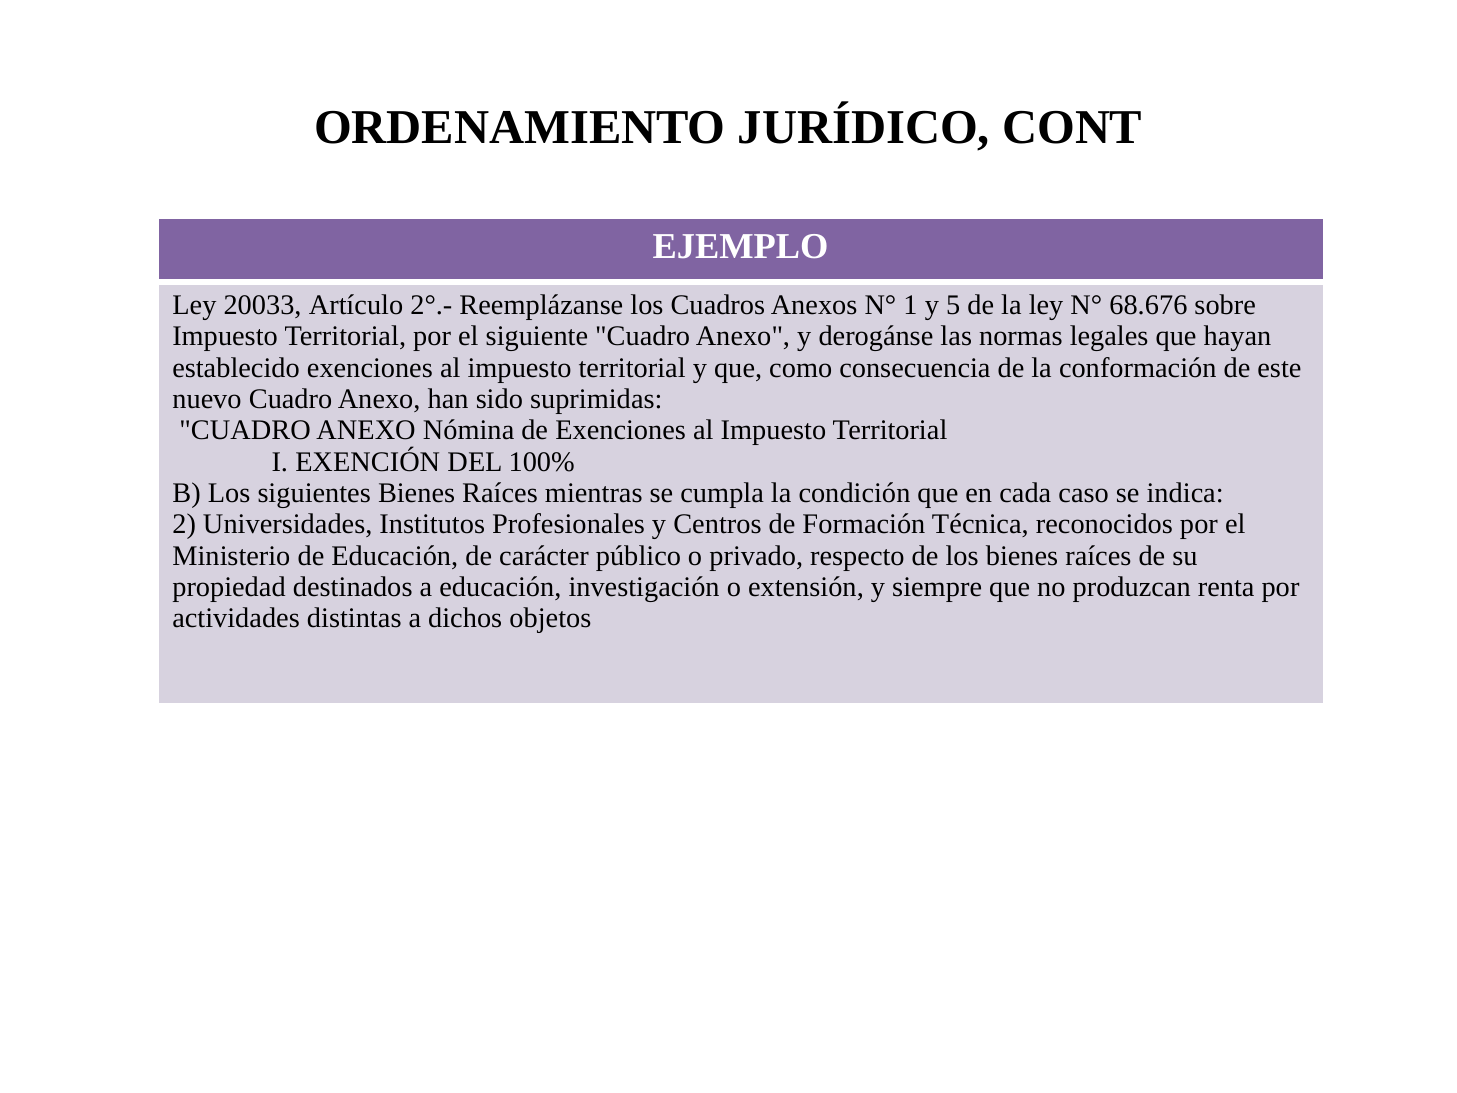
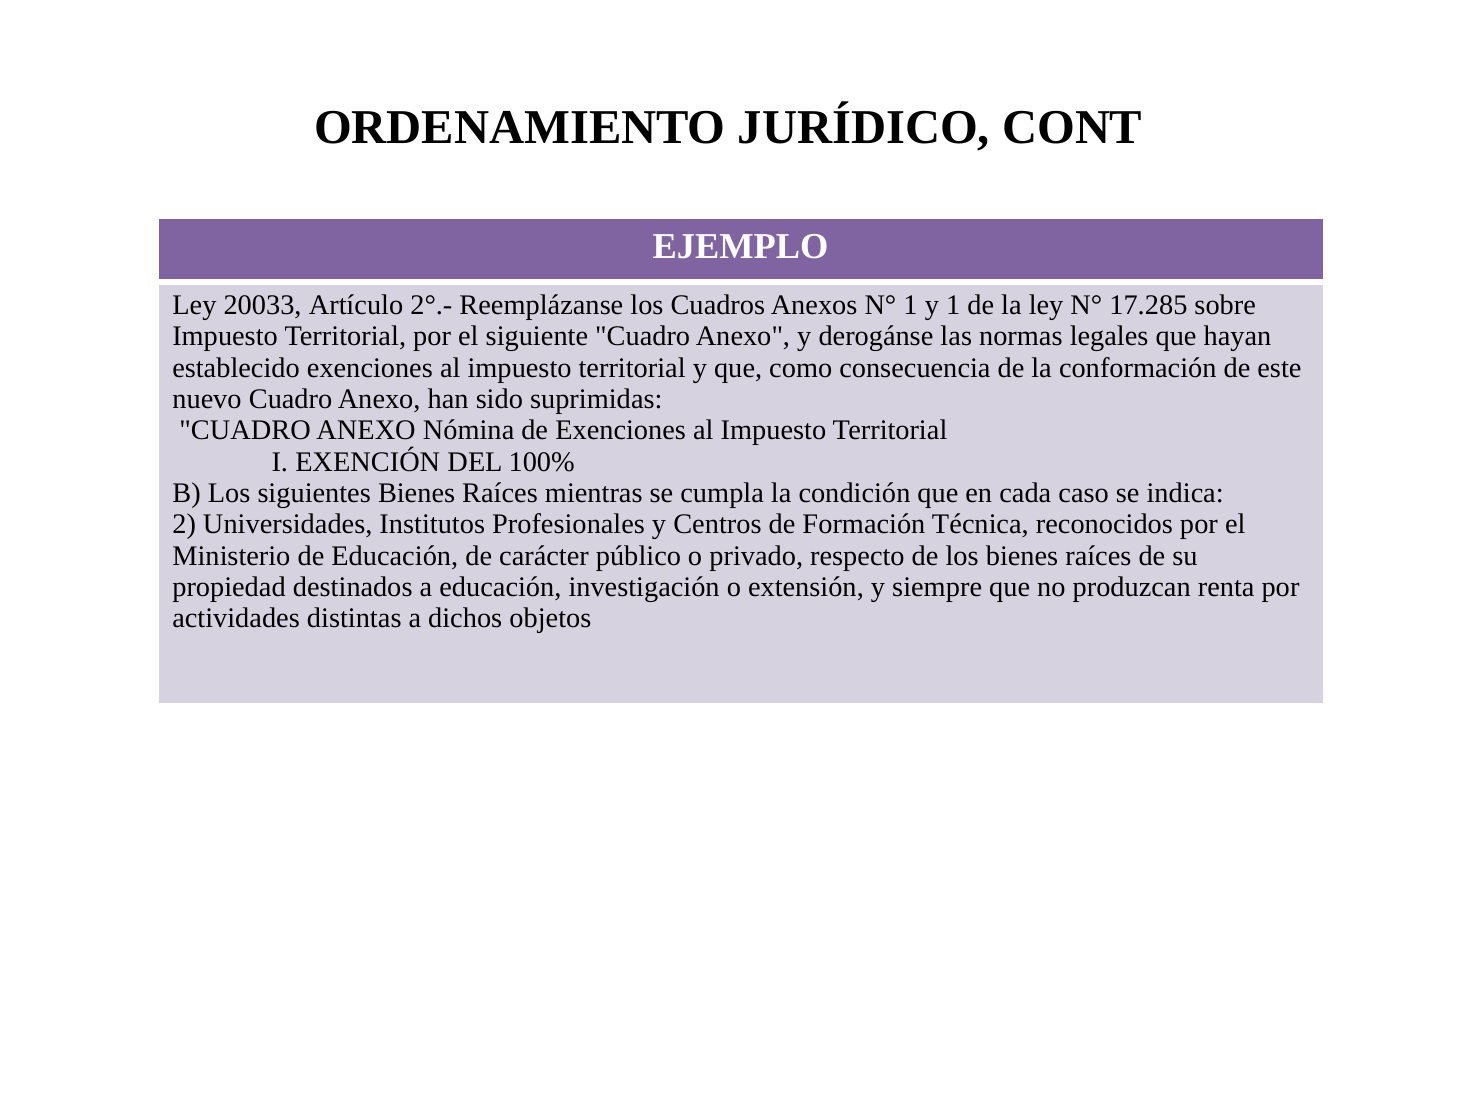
y 5: 5 -> 1
68.676: 68.676 -> 17.285
